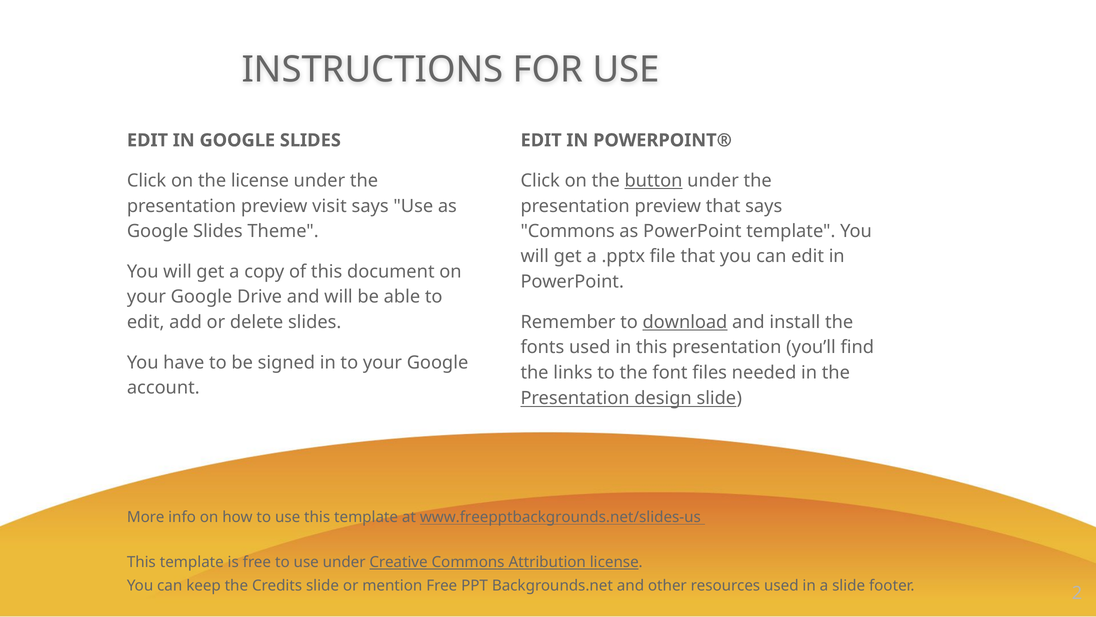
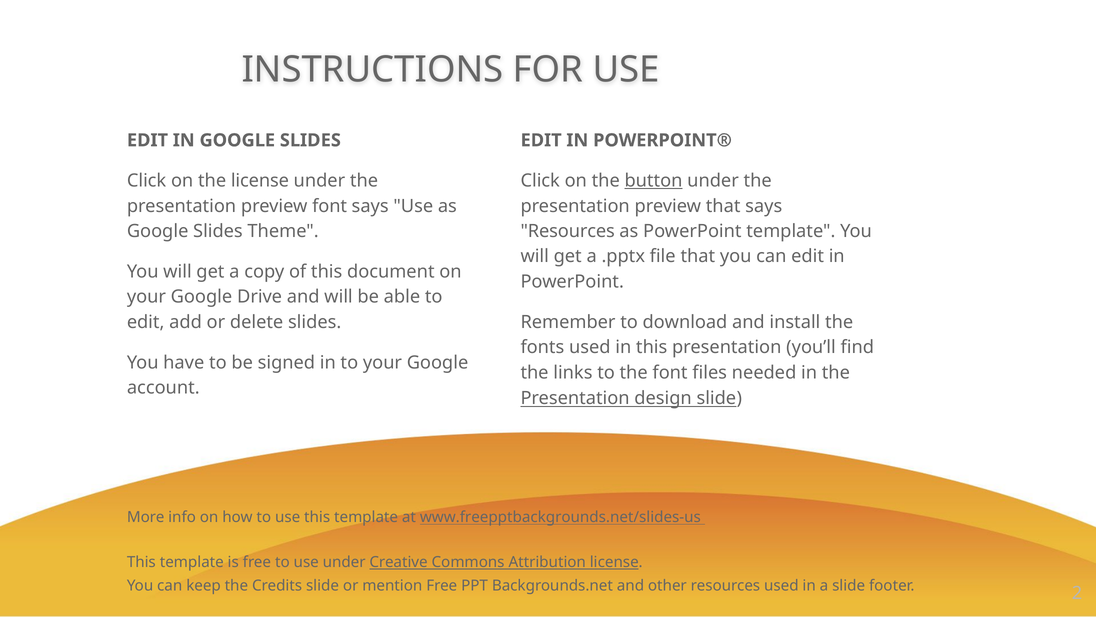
preview visit: visit -> font
Commons at (568, 231): Commons -> Resources
download underline: present -> none
